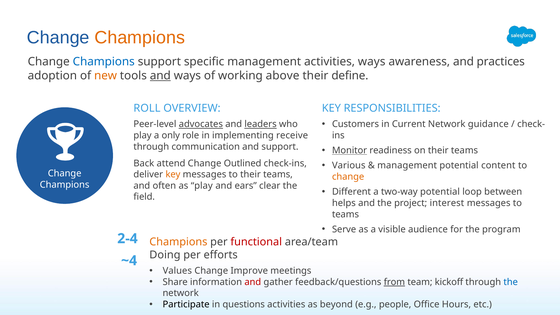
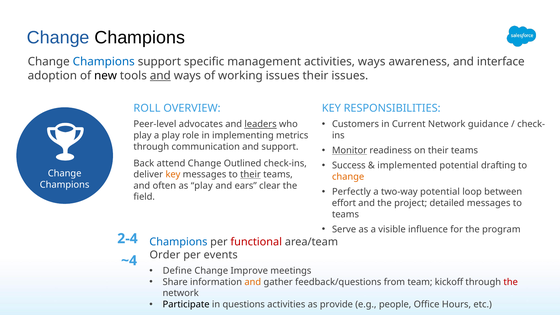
Champions at (140, 38) colour: orange -> black
practices: practices -> interface
new colour: orange -> black
working above: above -> issues
their define: define -> issues
advocates underline: present -> none
a only: only -> play
receive: receive -> metrics
Various: Various -> Success
management at (407, 166): management -> implemented
content: content -> drafting
their at (250, 174) underline: none -> present
Different: Different -> Perfectly
helps: helps -> effort
interest: interest -> detailed
audience: audience -> influence
Champions at (178, 242) colour: orange -> blue
Doing: Doing -> Order
efforts: efforts -> events
Values: Values -> Define
and at (253, 282) colour: red -> orange
from underline: present -> none
the at (511, 282) colour: blue -> red
beyond: beyond -> provide
